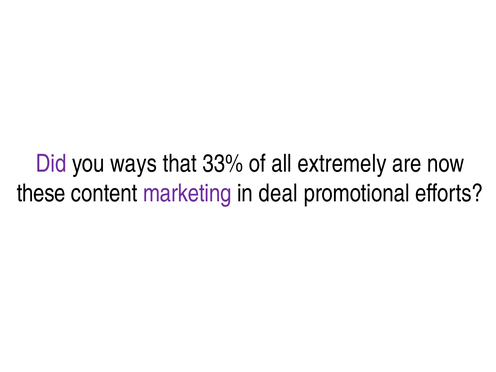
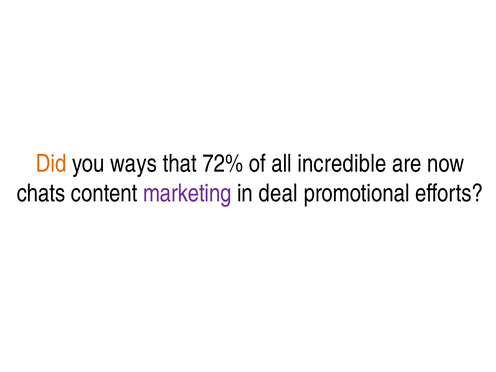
Did colour: purple -> orange
33%: 33% -> 72%
extremely: extremely -> incredible
these: these -> chats
